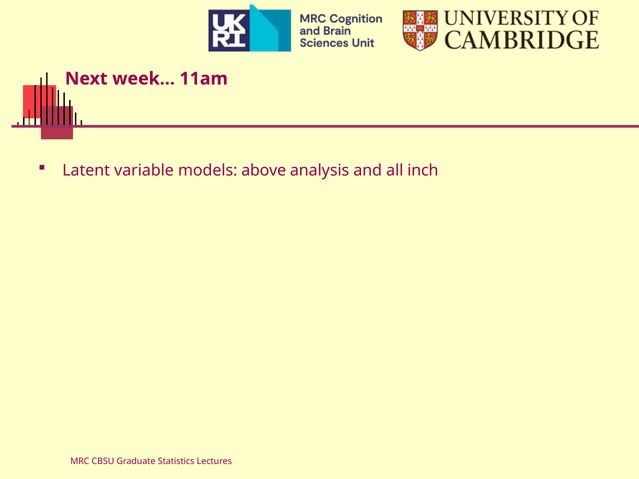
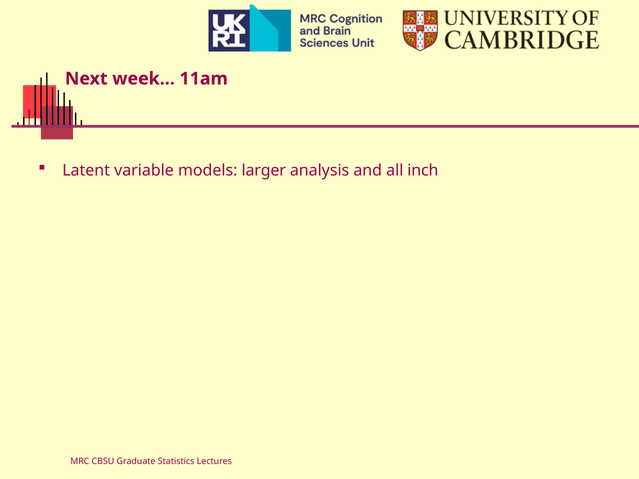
above: above -> larger
